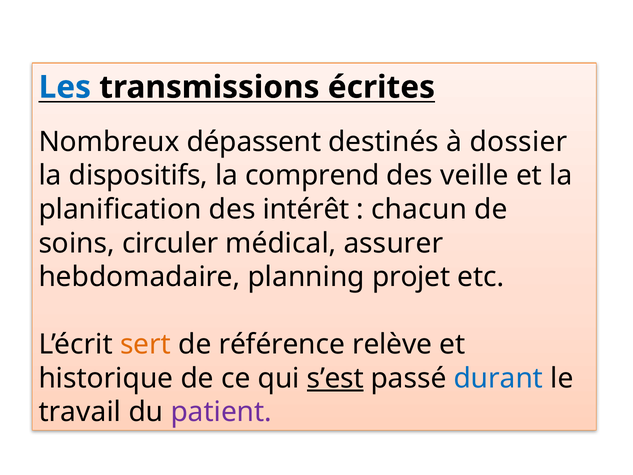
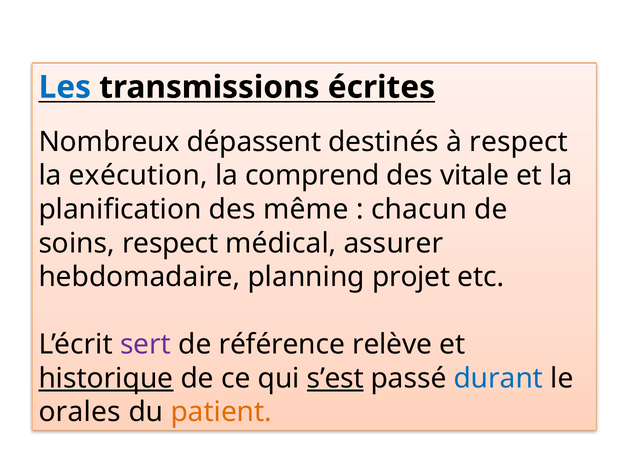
à dossier: dossier -> respect
dispositifs: dispositifs -> exécution
veille: veille -> vitale
intérêt: intérêt -> même
soins circuler: circuler -> respect
sert colour: orange -> purple
historique underline: none -> present
travail: travail -> orales
patient colour: purple -> orange
